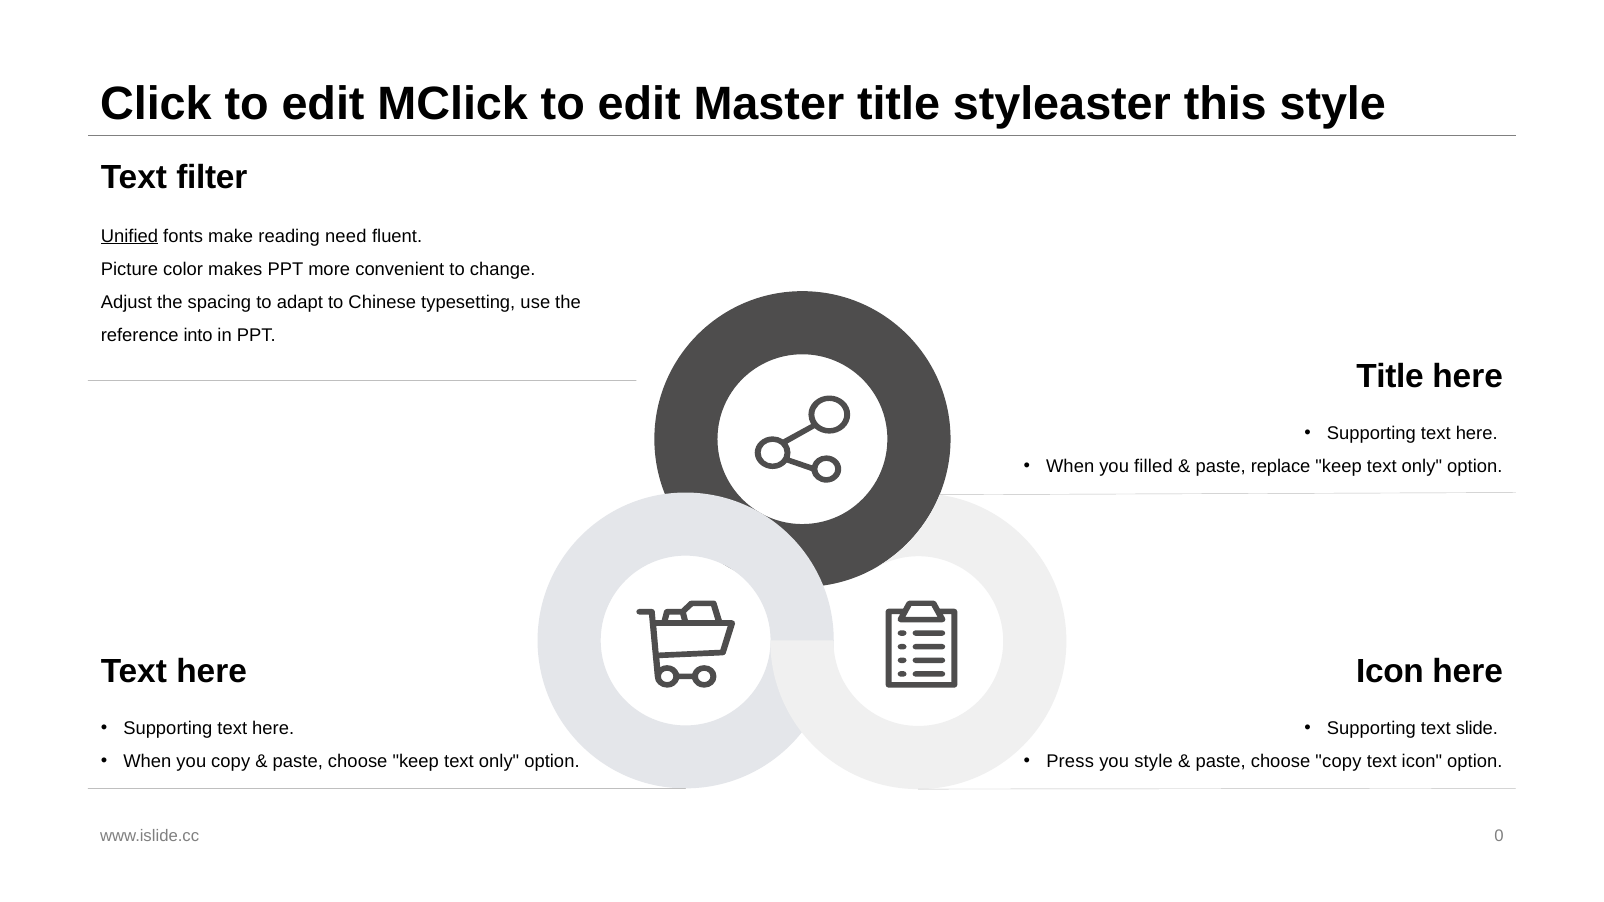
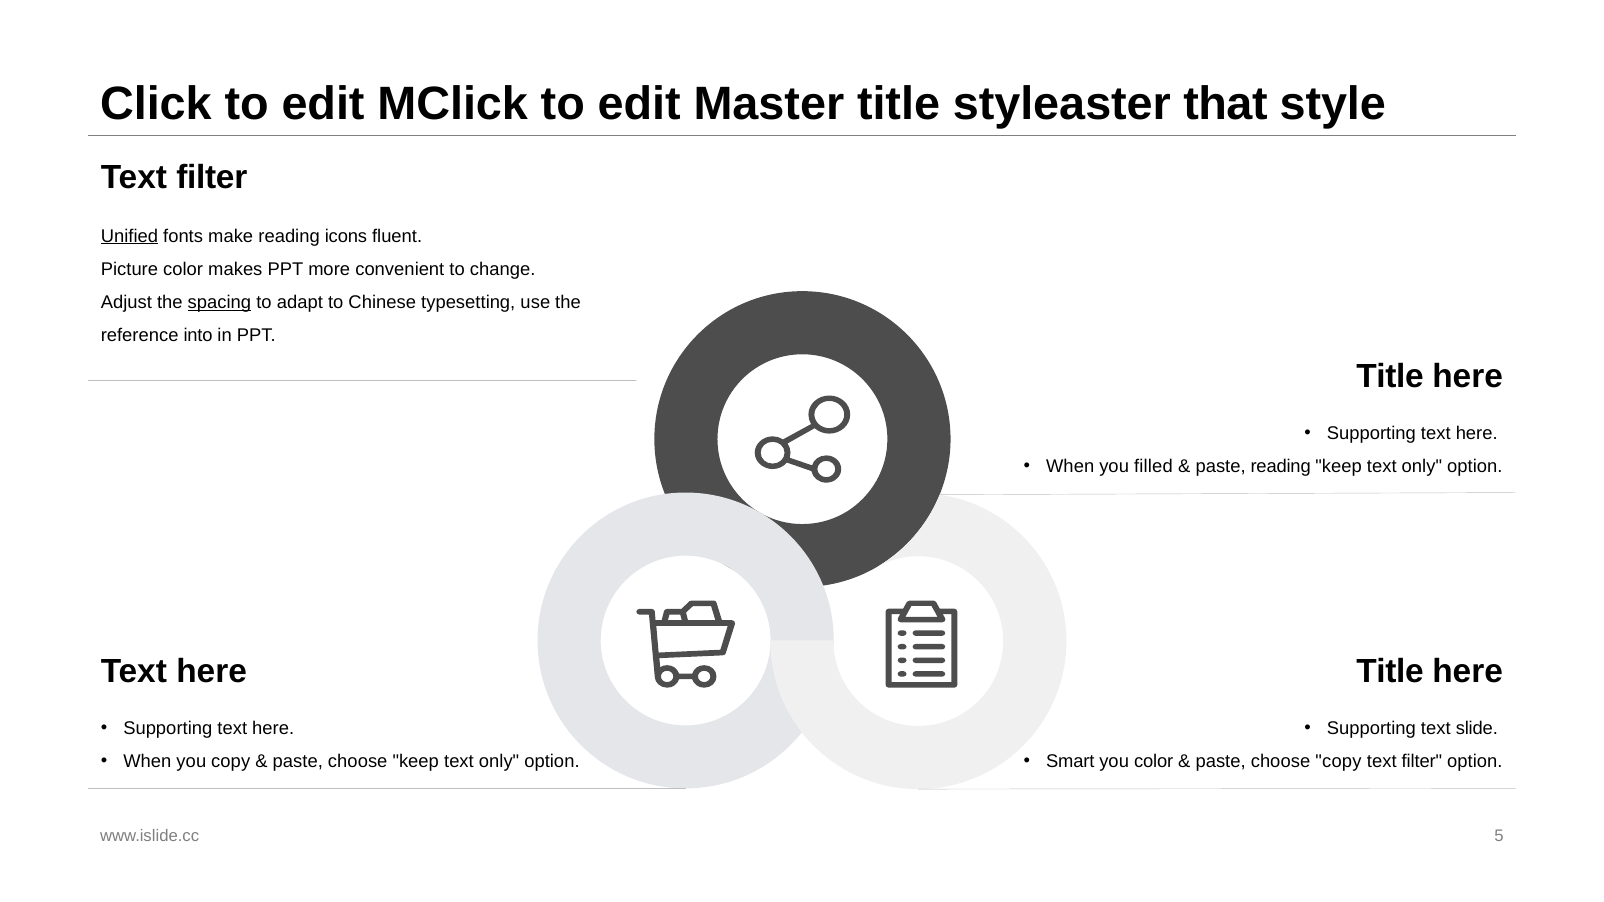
this: this -> that
need: need -> icons
spacing underline: none -> present
paste replace: replace -> reading
Icon at (1390, 672): Icon -> Title
Press: Press -> Smart
you style: style -> color
icon at (1422, 762): icon -> filter
0: 0 -> 5
